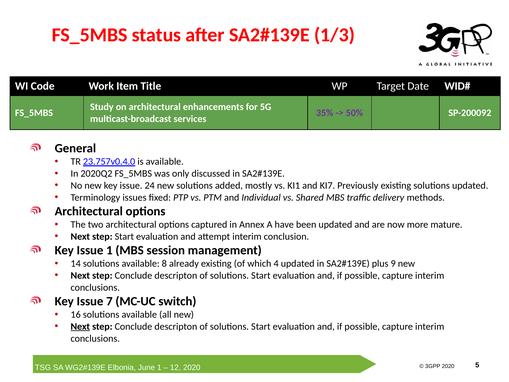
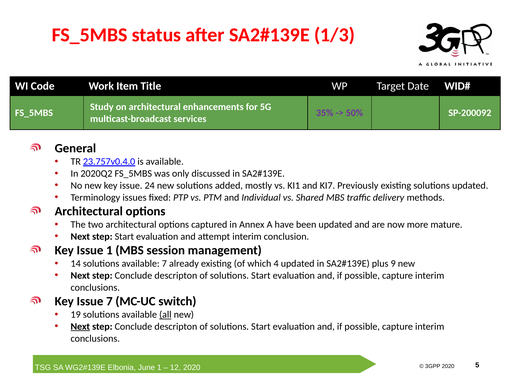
available 8: 8 -> 7
16: 16 -> 19
all underline: none -> present
